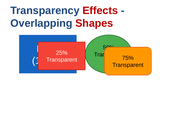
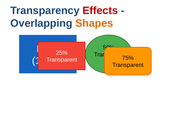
Shapes colour: red -> orange
